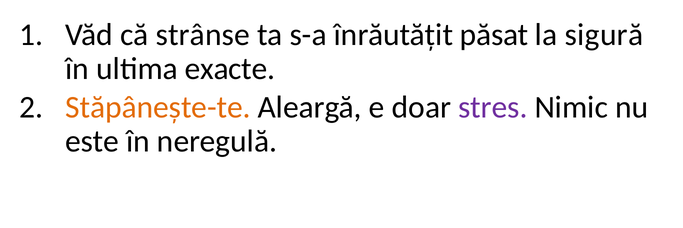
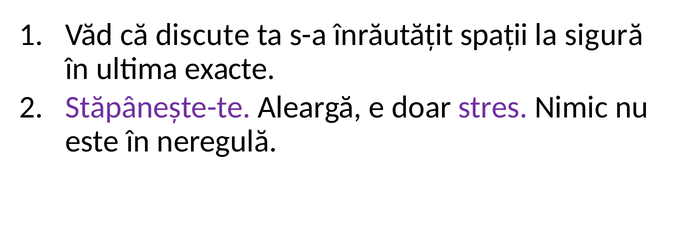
strânse: strânse -> discute
păsat: păsat -> spații
Stăpânește-te colour: orange -> purple
